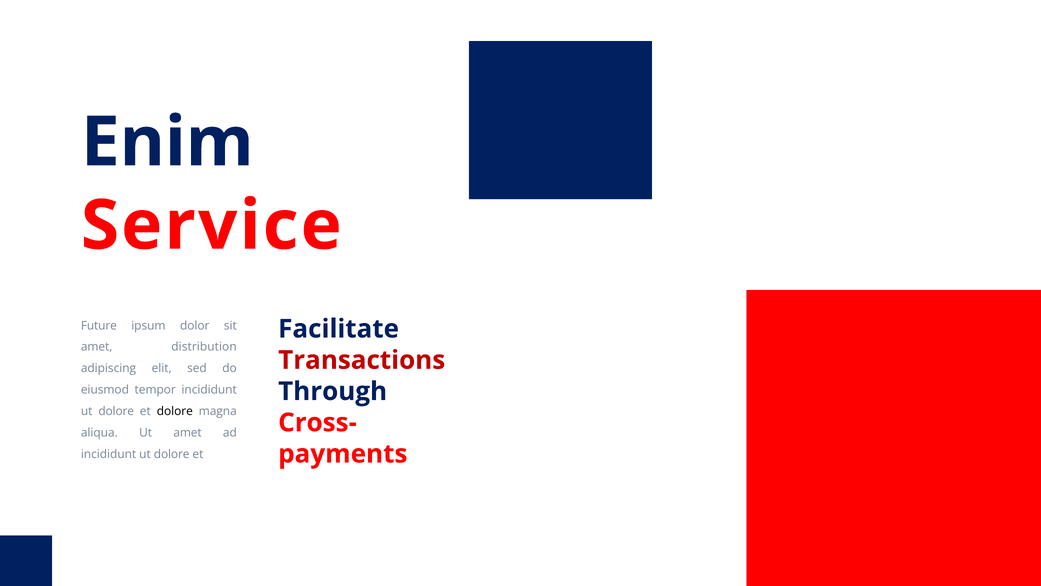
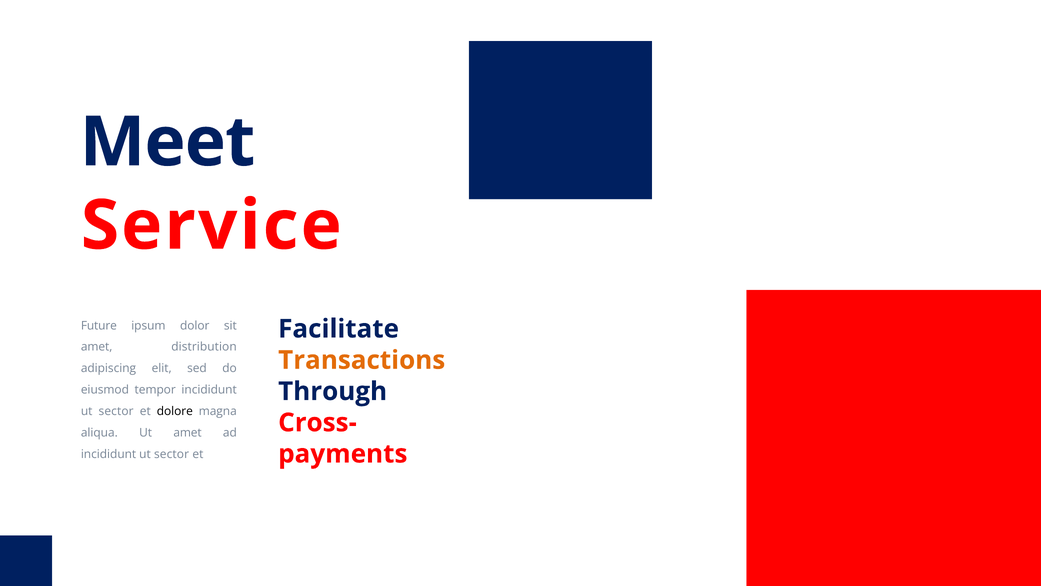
Enim: Enim -> Meet
Transactions colour: red -> orange
dolore at (116, 411): dolore -> sector
dolore at (172, 454): dolore -> sector
